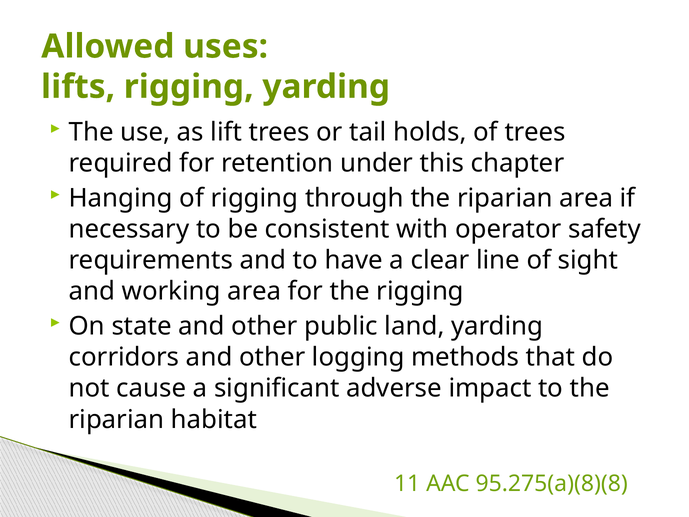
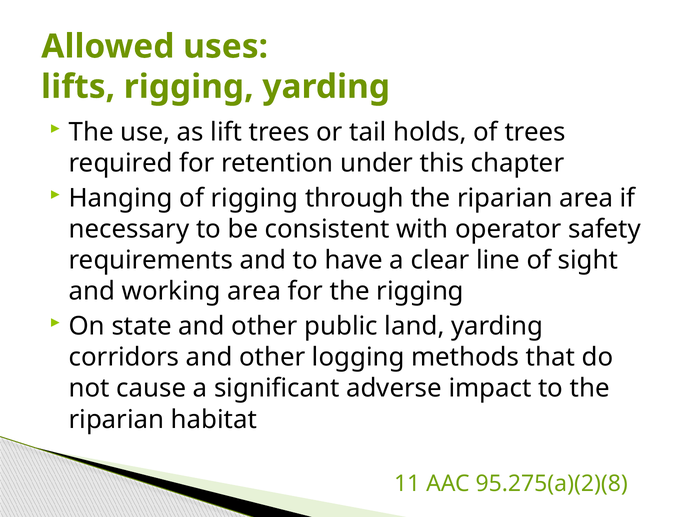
95.275(a)(8)(8: 95.275(a)(8)(8 -> 95.275(a)(2)(8
